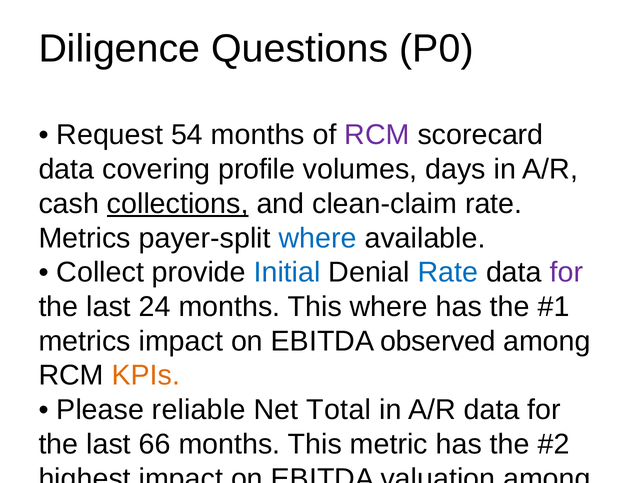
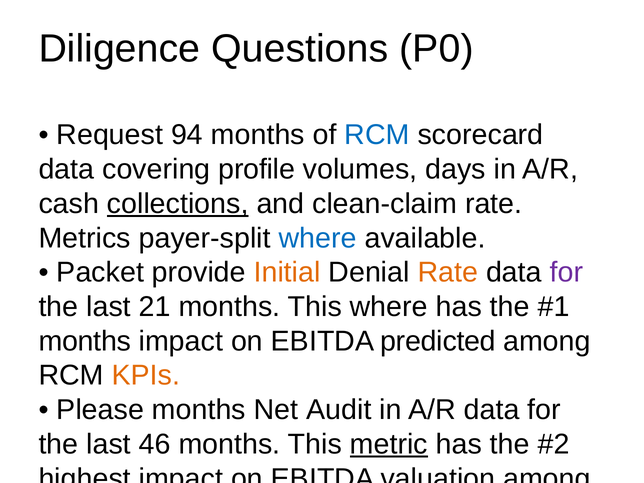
54: 54 -> 94
RCM at (377, 135) colour: purple -> blue
Collect at (100, 272): Collect -> Packet
Initial colour: blue -> orange
Rate at (448, 272) colour: blue -> orange
24: 24 -> 21
metrics at (85, 341): metrics -> months
observed: observed -> predicted
Please reliable: reliable -> months
Total: Total -> Audit
66: 66 -> 46
metric at (389, 444) underline: none -> present
